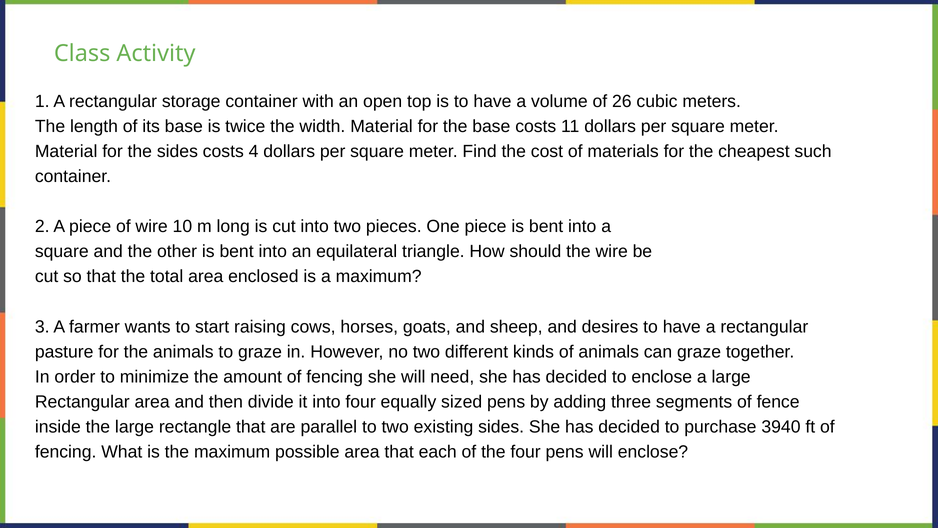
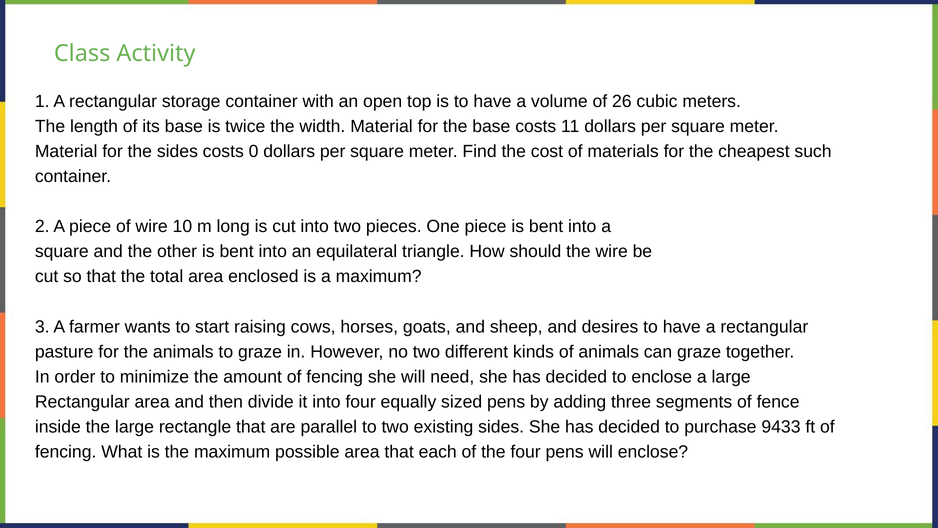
4: 4 -> 0
3940: 3940 -> 9433
